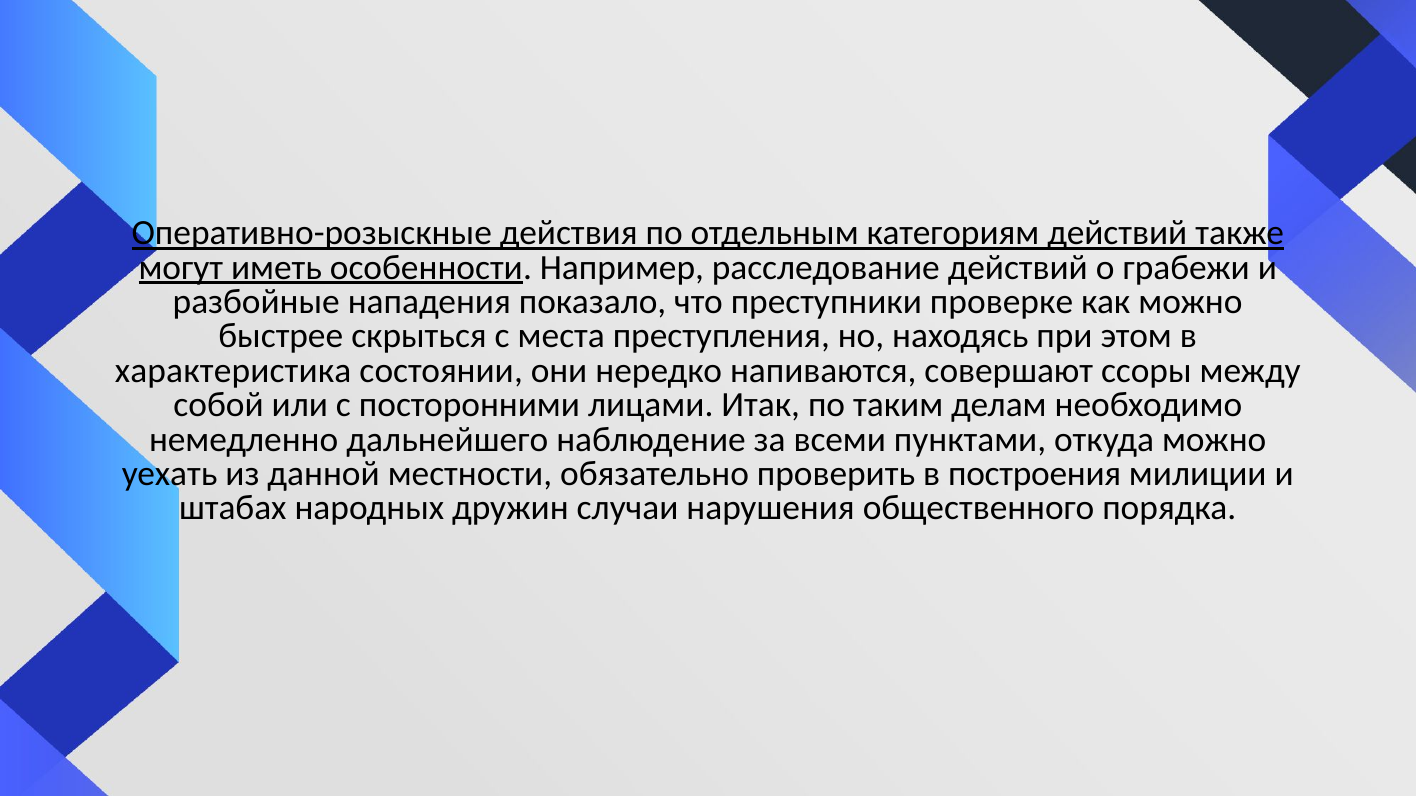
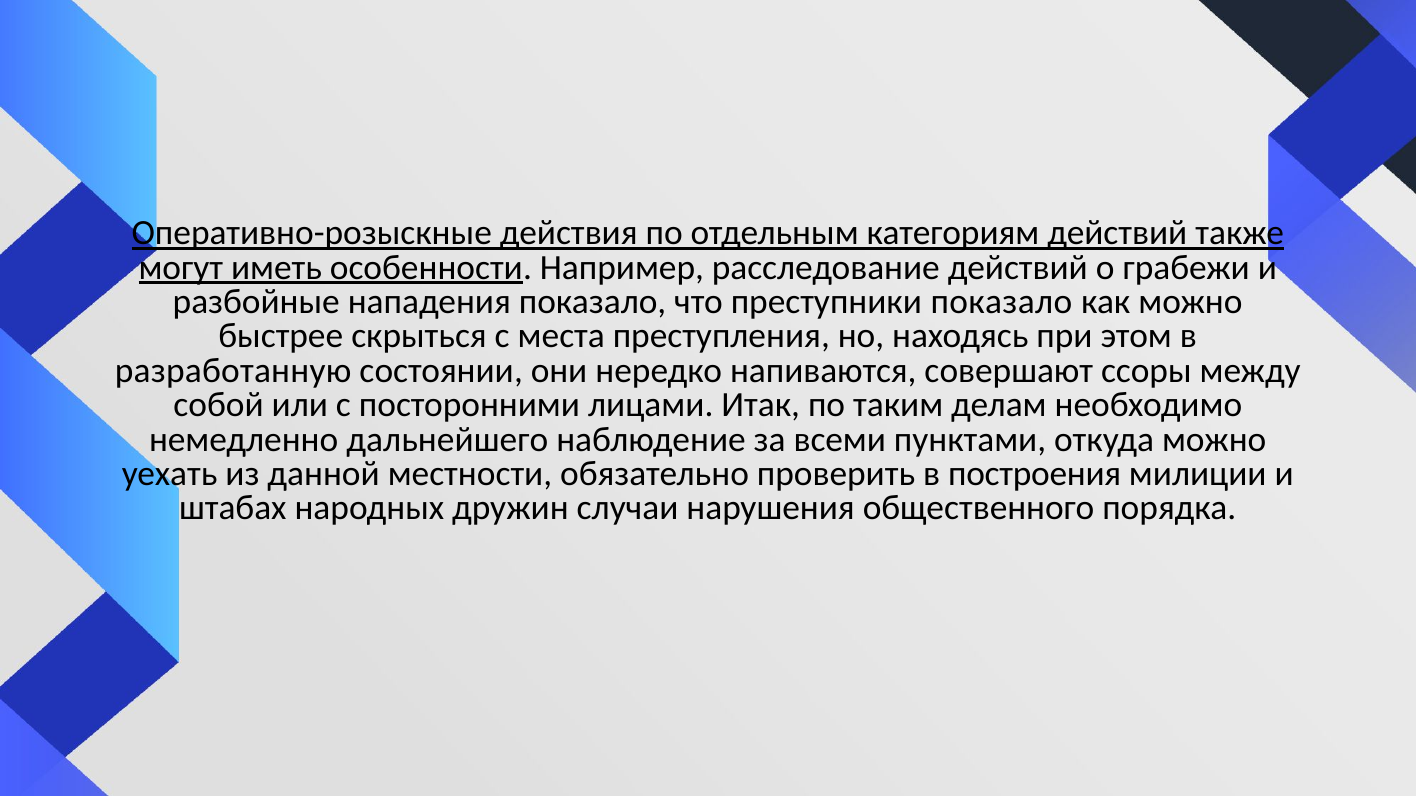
преступники проверке: проверке -> показало
характеристика: характеристика -> разработанную
